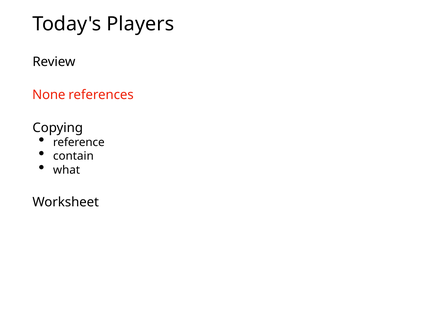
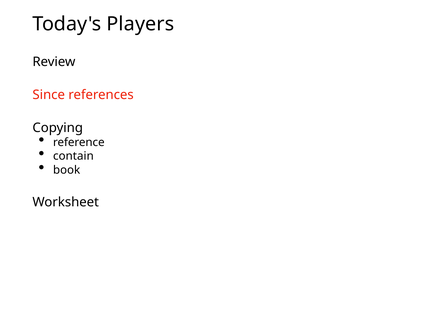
None: None -> Since
what: what -> book
